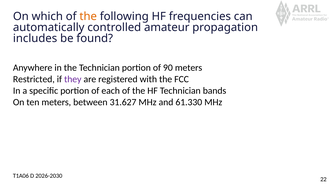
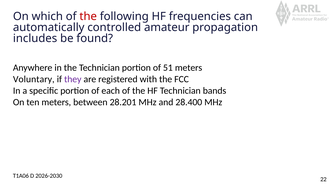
the at (88, 16) colour: orange -> red
90: 90 -> 51
Restricted: Restricted -> Voluntary
31.627: 31.627 -> 28.201
61.330: 61.330 -> 28.400
